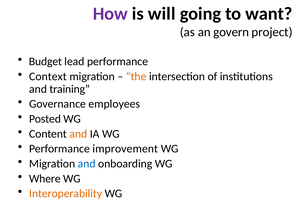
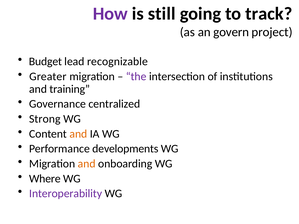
will: will -> still
want: want -> track
lead performance: performance -> recognizable
Context: Context -> Greater
the colour: orange -> purple
employees: employees -> centralized
Posted: Posted -> Strong
improvement: improvement -> developments
and at (87, 164) colour: blue -> orange
Interoperability colour: orange -> purple
